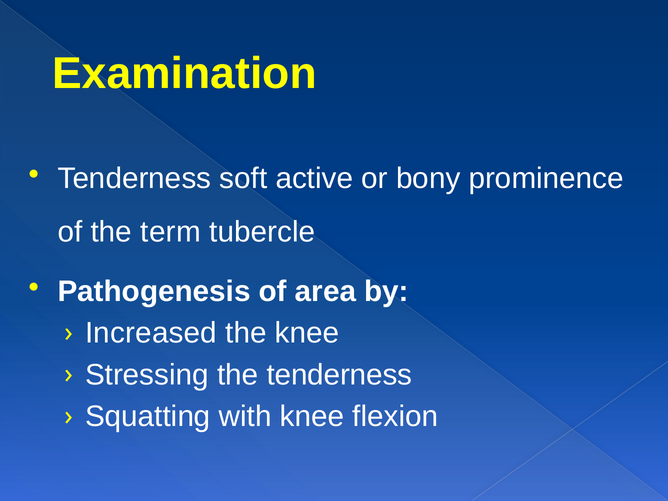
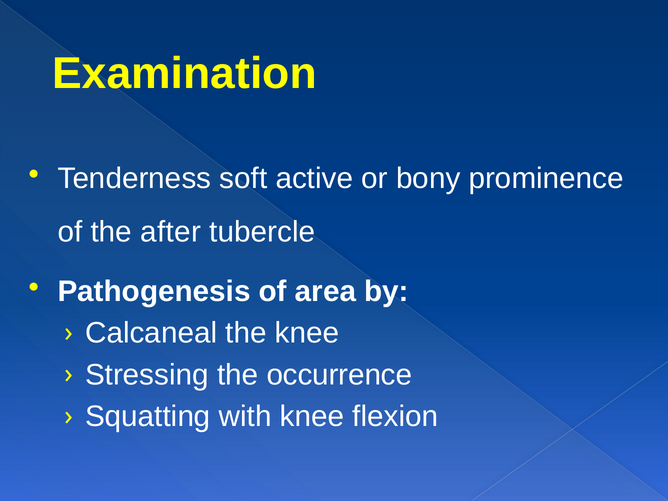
term: term -> after
Increased: Increased -> Calcaneal
the tenderness: tenderness -> occurrence
